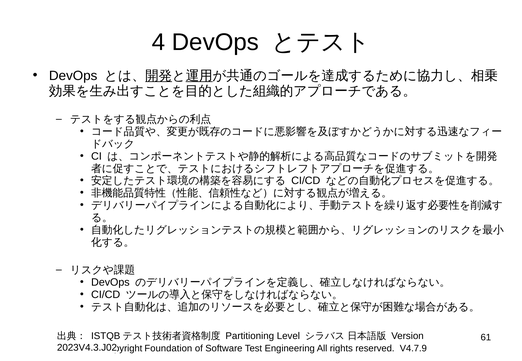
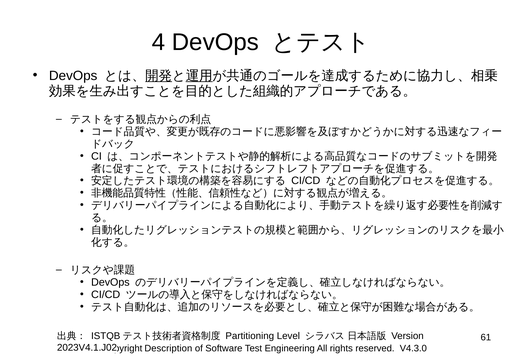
2023V4.3.J02: 2023V4.3.J02 -> 2023V4.1.J02
Foundation: Foundation -> Description
V4.7.9: V4.7.9 -> V4.3.0
